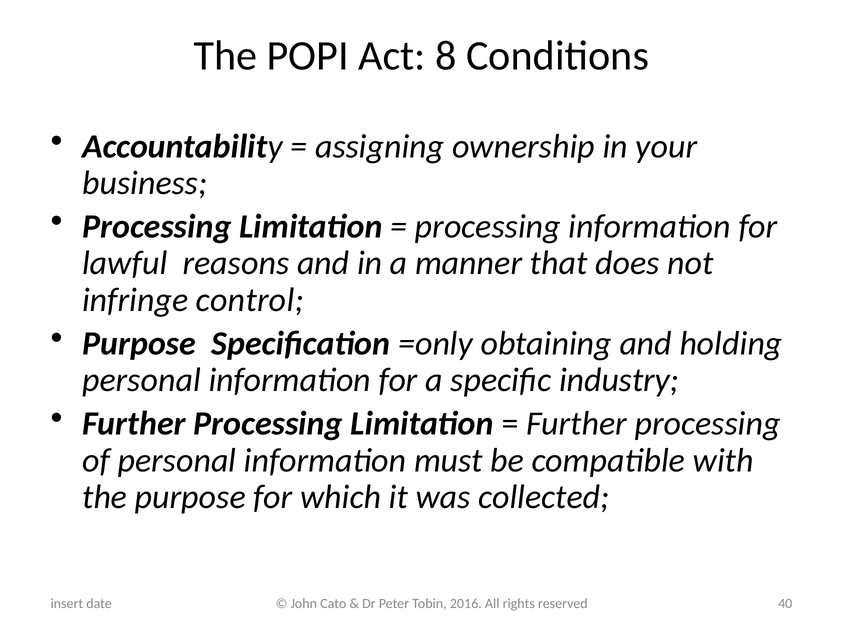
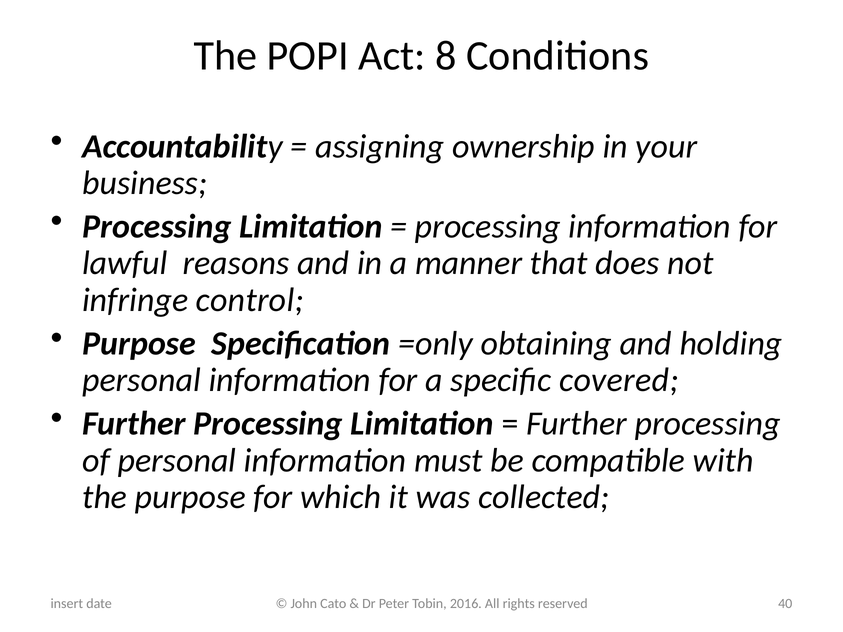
industry: industry -> covered
